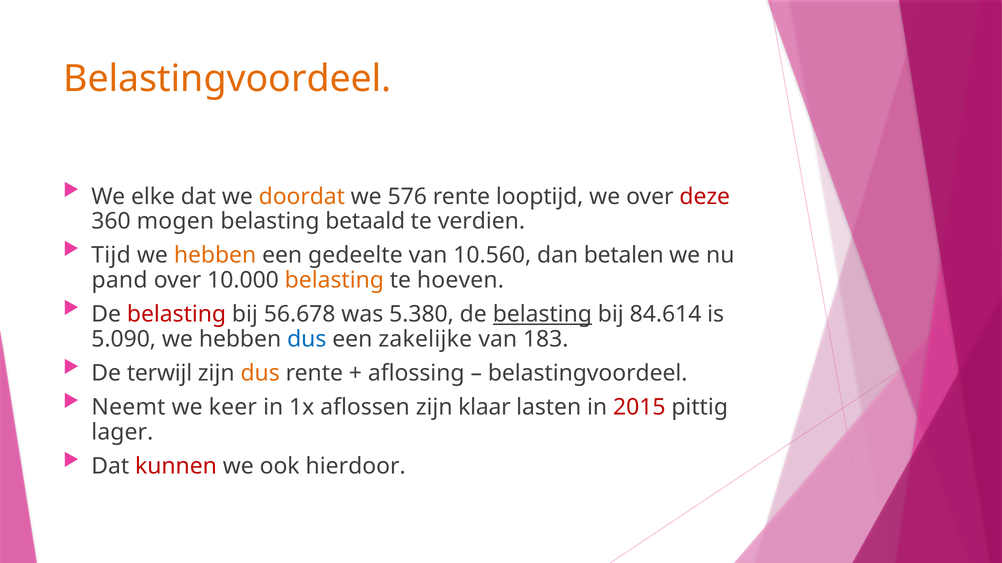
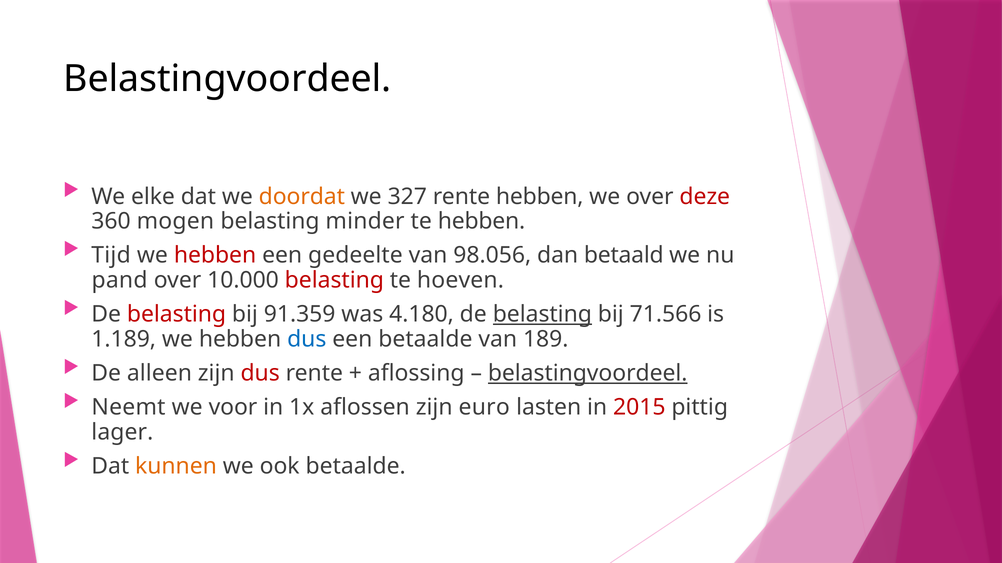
Belastingvoordeel at (227, 79) colour: orange -> black
576: 576 -> 327
rente looptijd: looptijd -> hebben
betaald: betaald -> minder
te verdien: verdien -> hebben
hebben at (215, 256) colour: orange -> red
10.560: 10.560 -> 98.056
betalen: betalen -> betaald
belasting at (334, 280) colour: orange -> red
56.678: 56.678 -> 91.359
5.380: 5.380 -> 4.180
84.614: 84.614 -> 71.566
5.090: 5.090 -> 1.189
een zakelijke: zakelijke -> betaalde
183: 183 -> 189
terwijl: terwijl -> alleen
dus at (260, 374) colour: orange -> red
belastingvoordeel at (588, 374) underline: none -> present
keer: keer -> voor
klaar: klaar -> euro
kunnen colour: red -> orange
ook hierdoor: hierdoor -> betaalde
